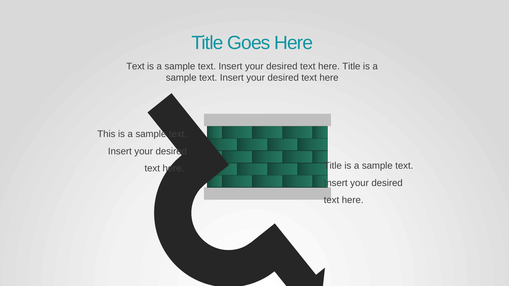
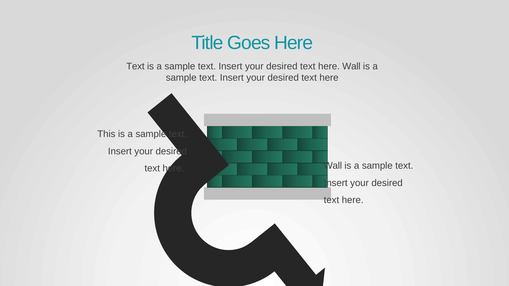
Title at (351, 66): Title -> Wall
Title at (333, 166): Title -> Wall
